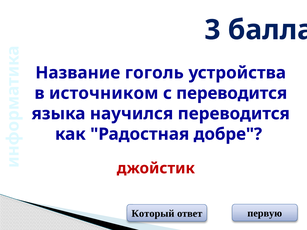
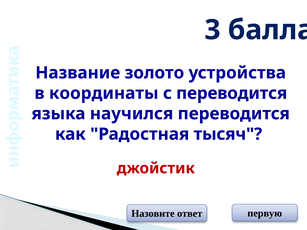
гоголь: гоголь -> золото
источником: источником -> координаты
добре: добре -> тысяч
Который: Который -> Назовите
